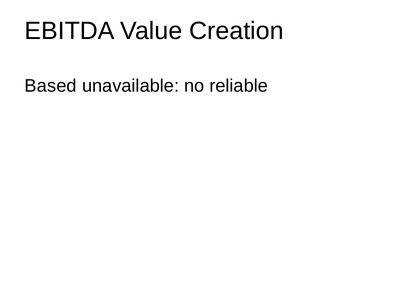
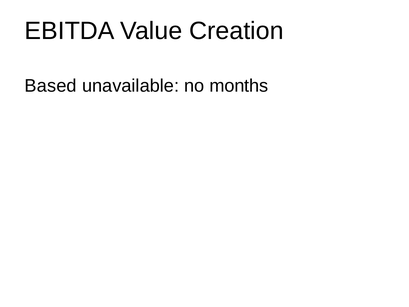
reliable: reliable -> months
